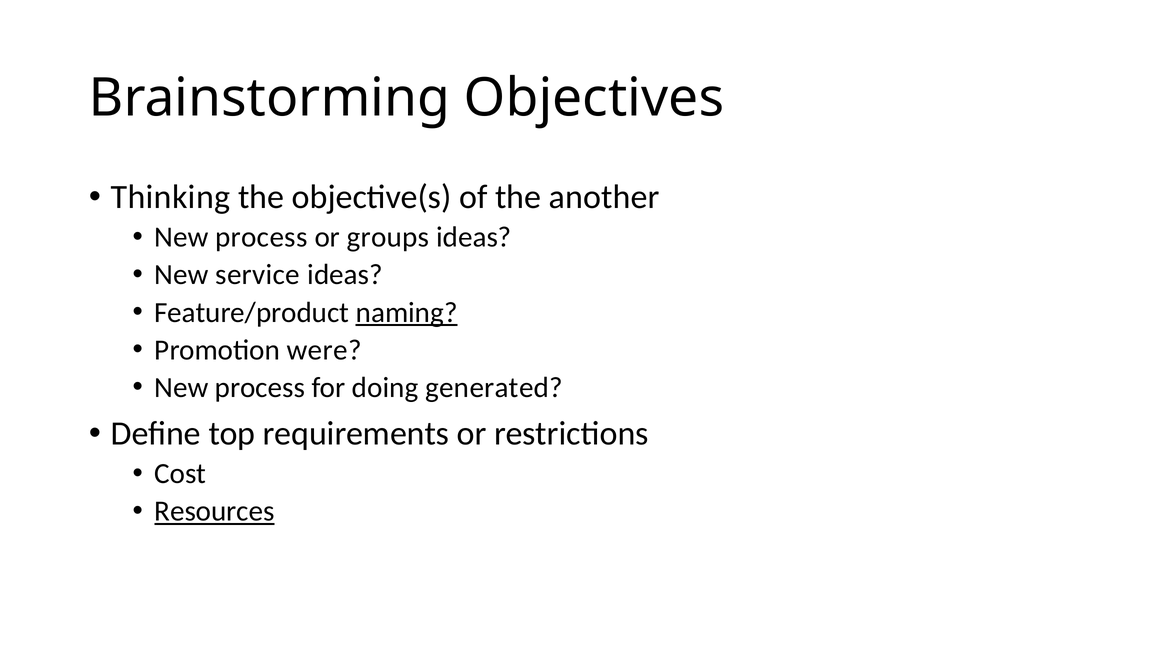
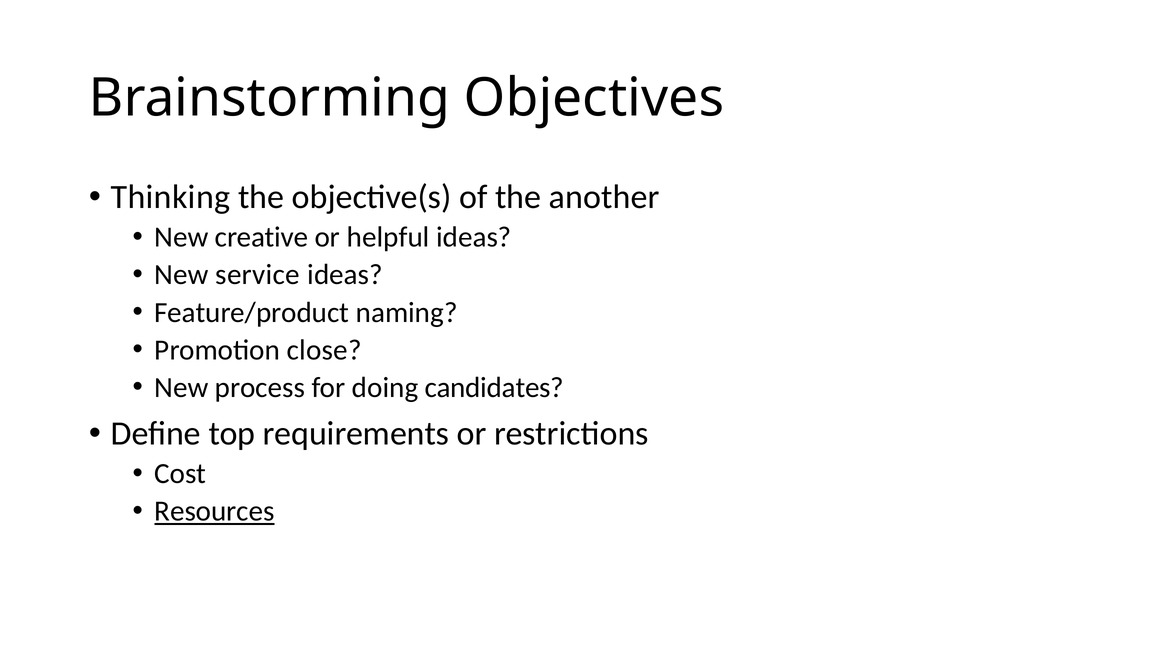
process at (261, 237): process -> creative
groups: groups -> helpful
naming underline: present -> none
were: were -> close
generated: generated -> candidates
